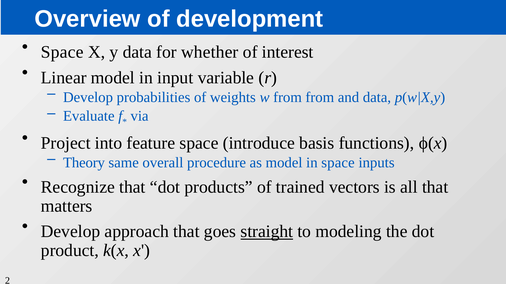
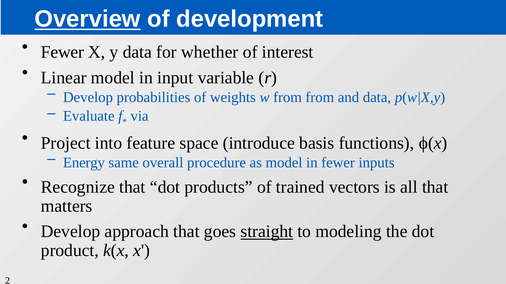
Overview underline: none -> present
Space at (62, 52): Space -> Fewer
Theory: Theory -> Energy
in space: space -> fewer
